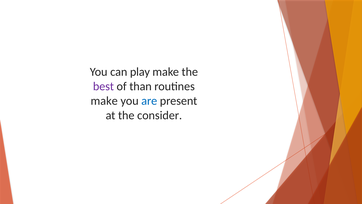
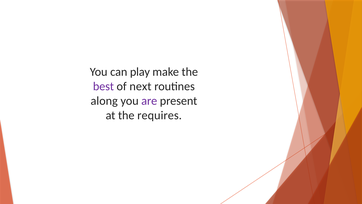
than: than -> next
make at (104, 101): make -> along
are colour: blue -> purple
consider: consider -> requires
